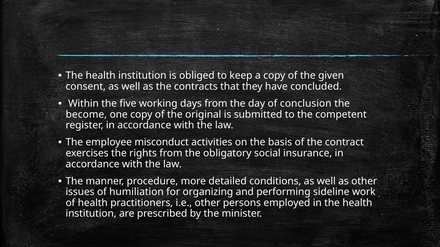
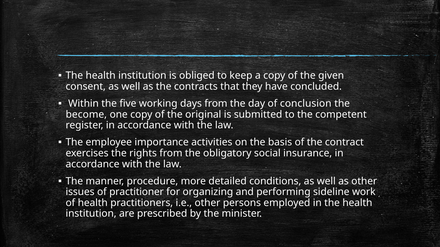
misconduct: misconduct -> importance
humiliation: humiliation -> practitioner
